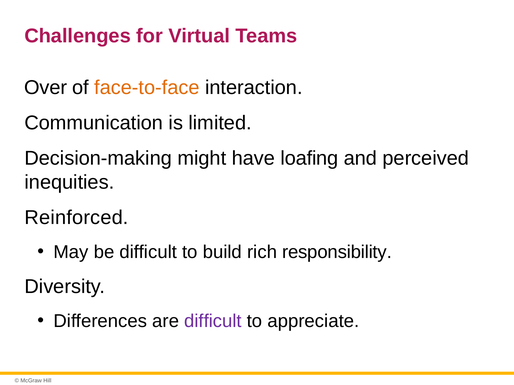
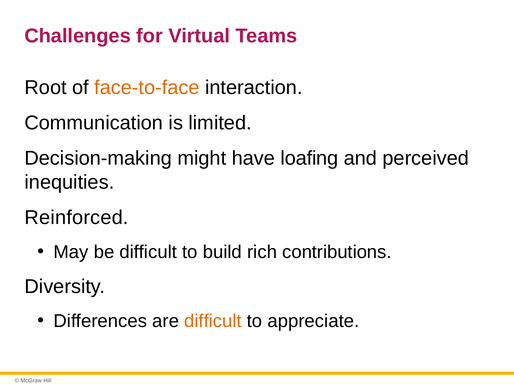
Over: Over -> Root
responsibility: responsibility -> contributions
difficult at (213, 322) colour: purple -> orange
